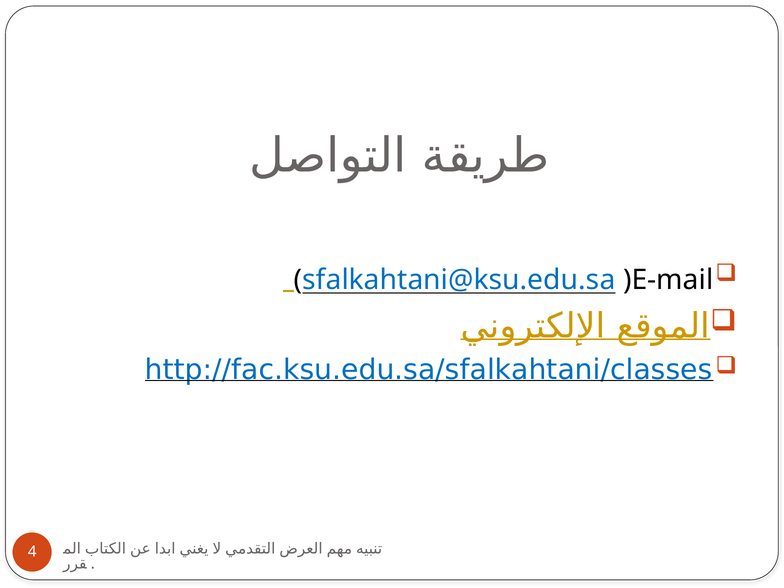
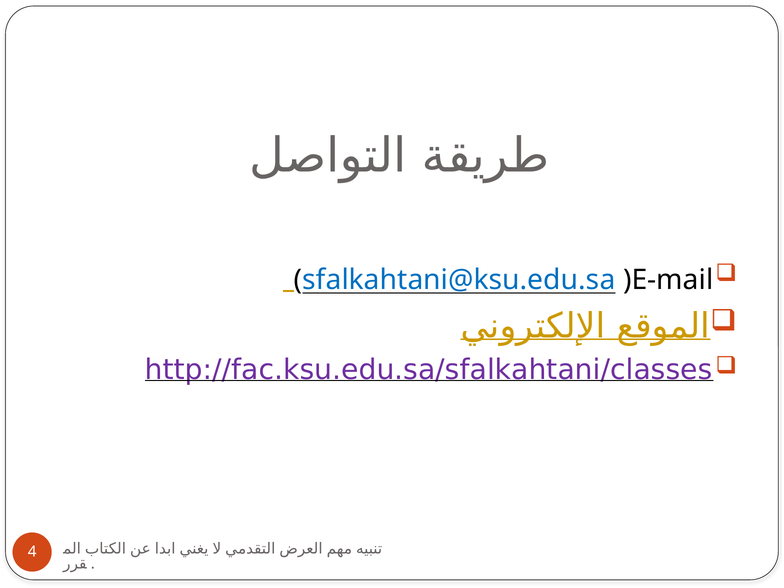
http://fac.ksu.edu.sa/sfalkahtani/classes colour: blue -> purple
